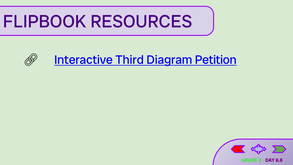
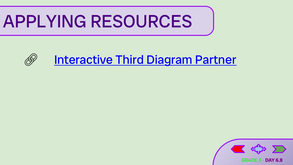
FLIPBOOK: FLIPBOOK -> APPLYING
Petition: Petition -> Partner
